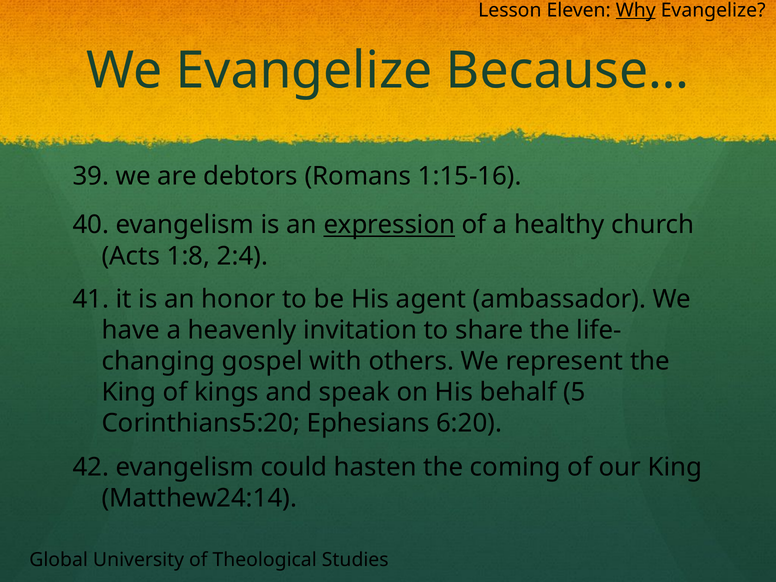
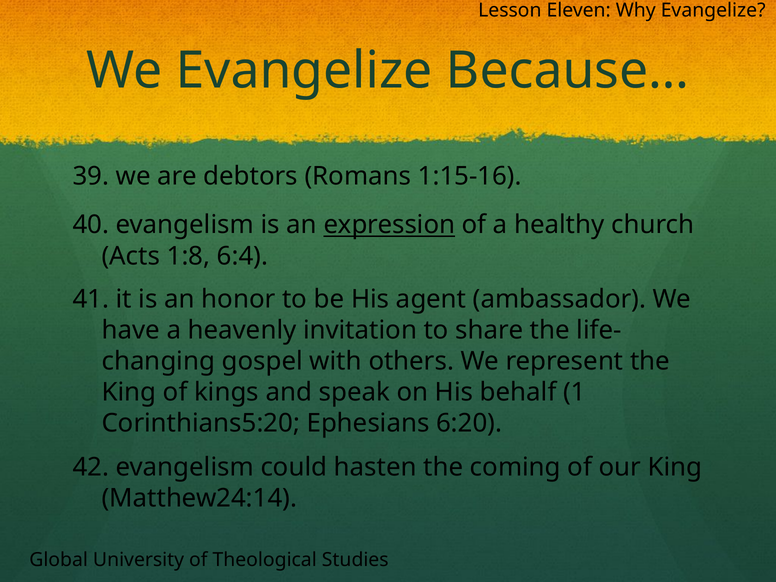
Why underline: present -> none
2:4: 2:4 -> 6:4
5: 5 -> 1
